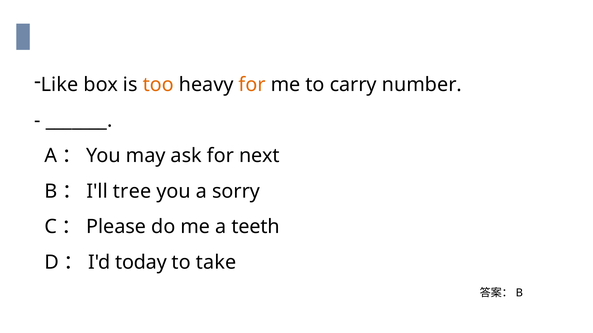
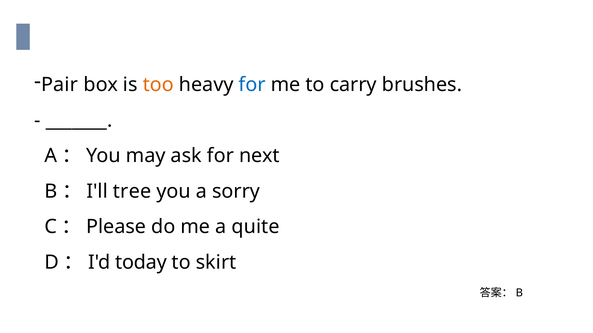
Like: Like -> Pair
for at (252, 85) colour: orange -> blue
number: number -> brushes
teeth: teeth -> quite
take: take -> skirt
